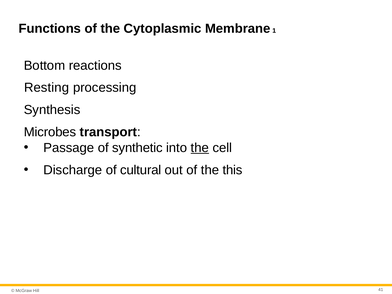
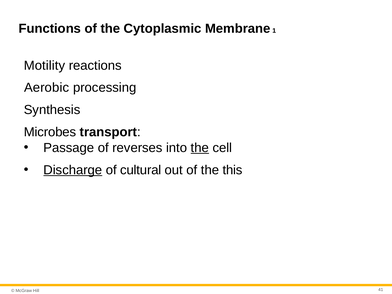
Bottom: Bottom -> Motility
Resting: Resting -> Aerobic
synthetic: synthetic -> reverses
Discharge underline: none -> present
